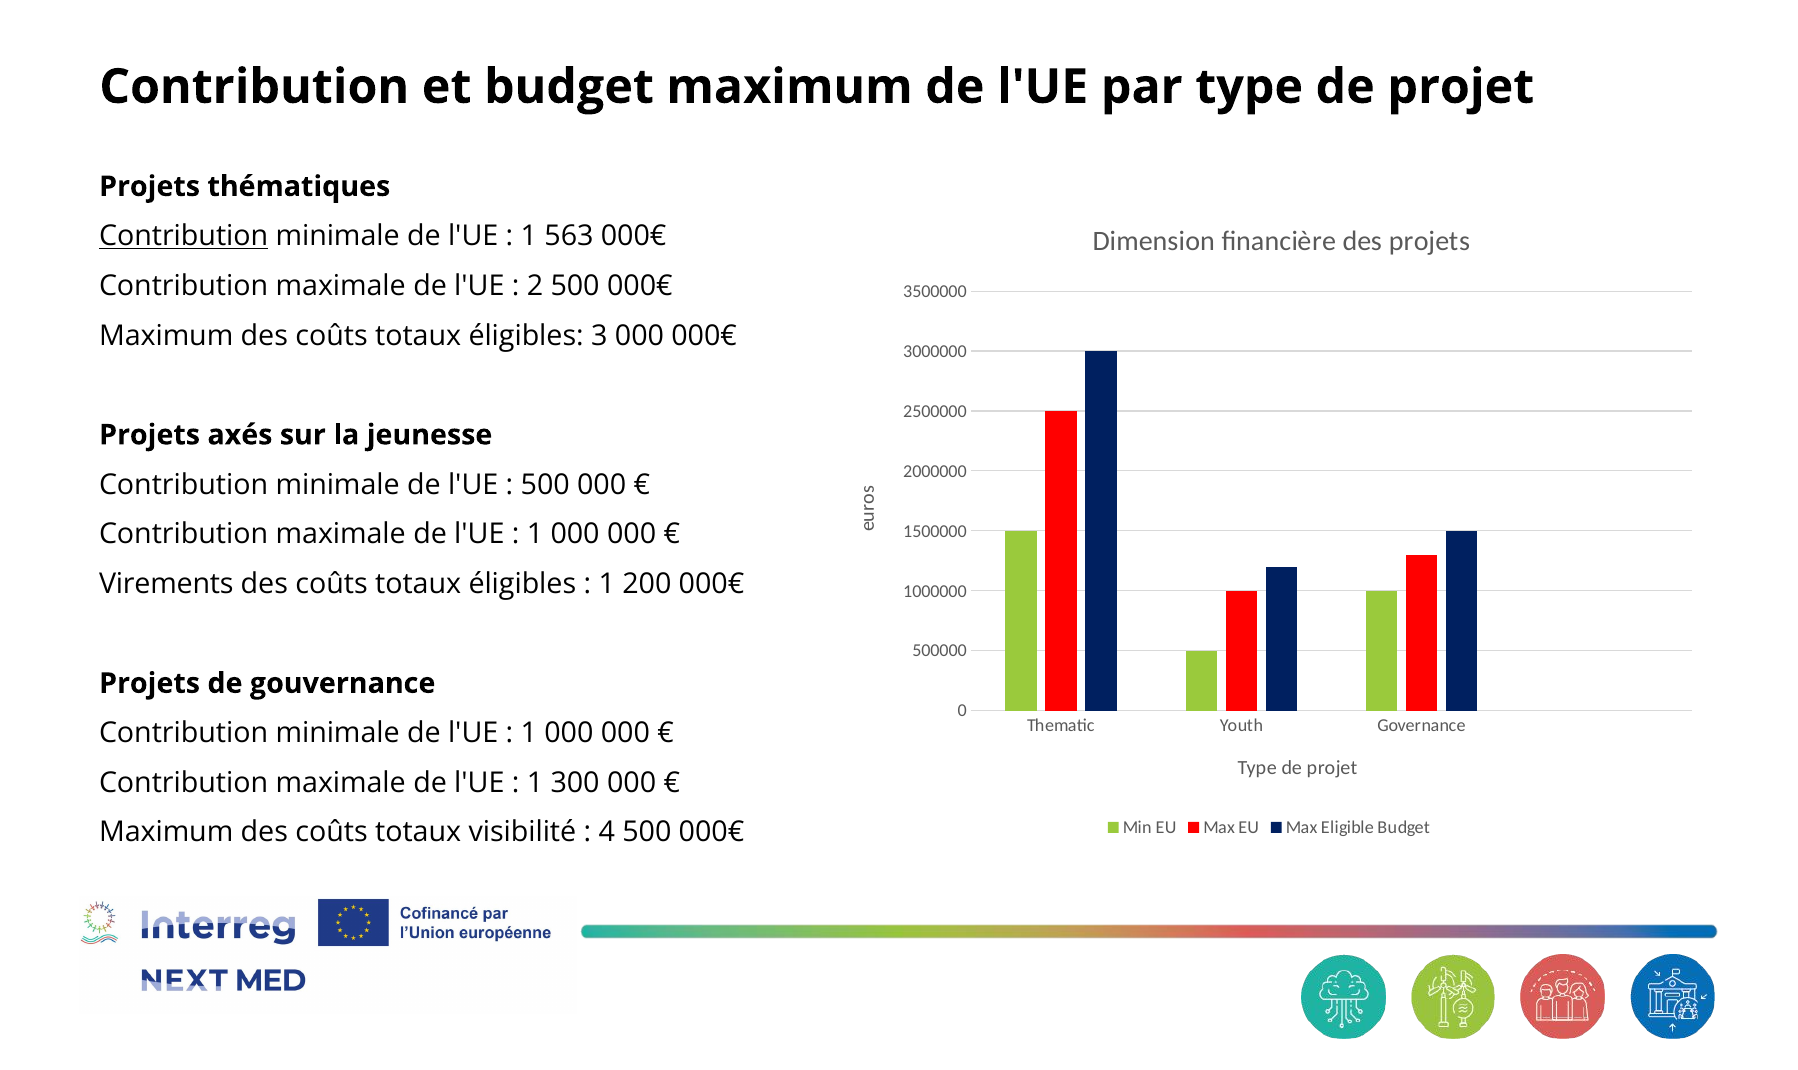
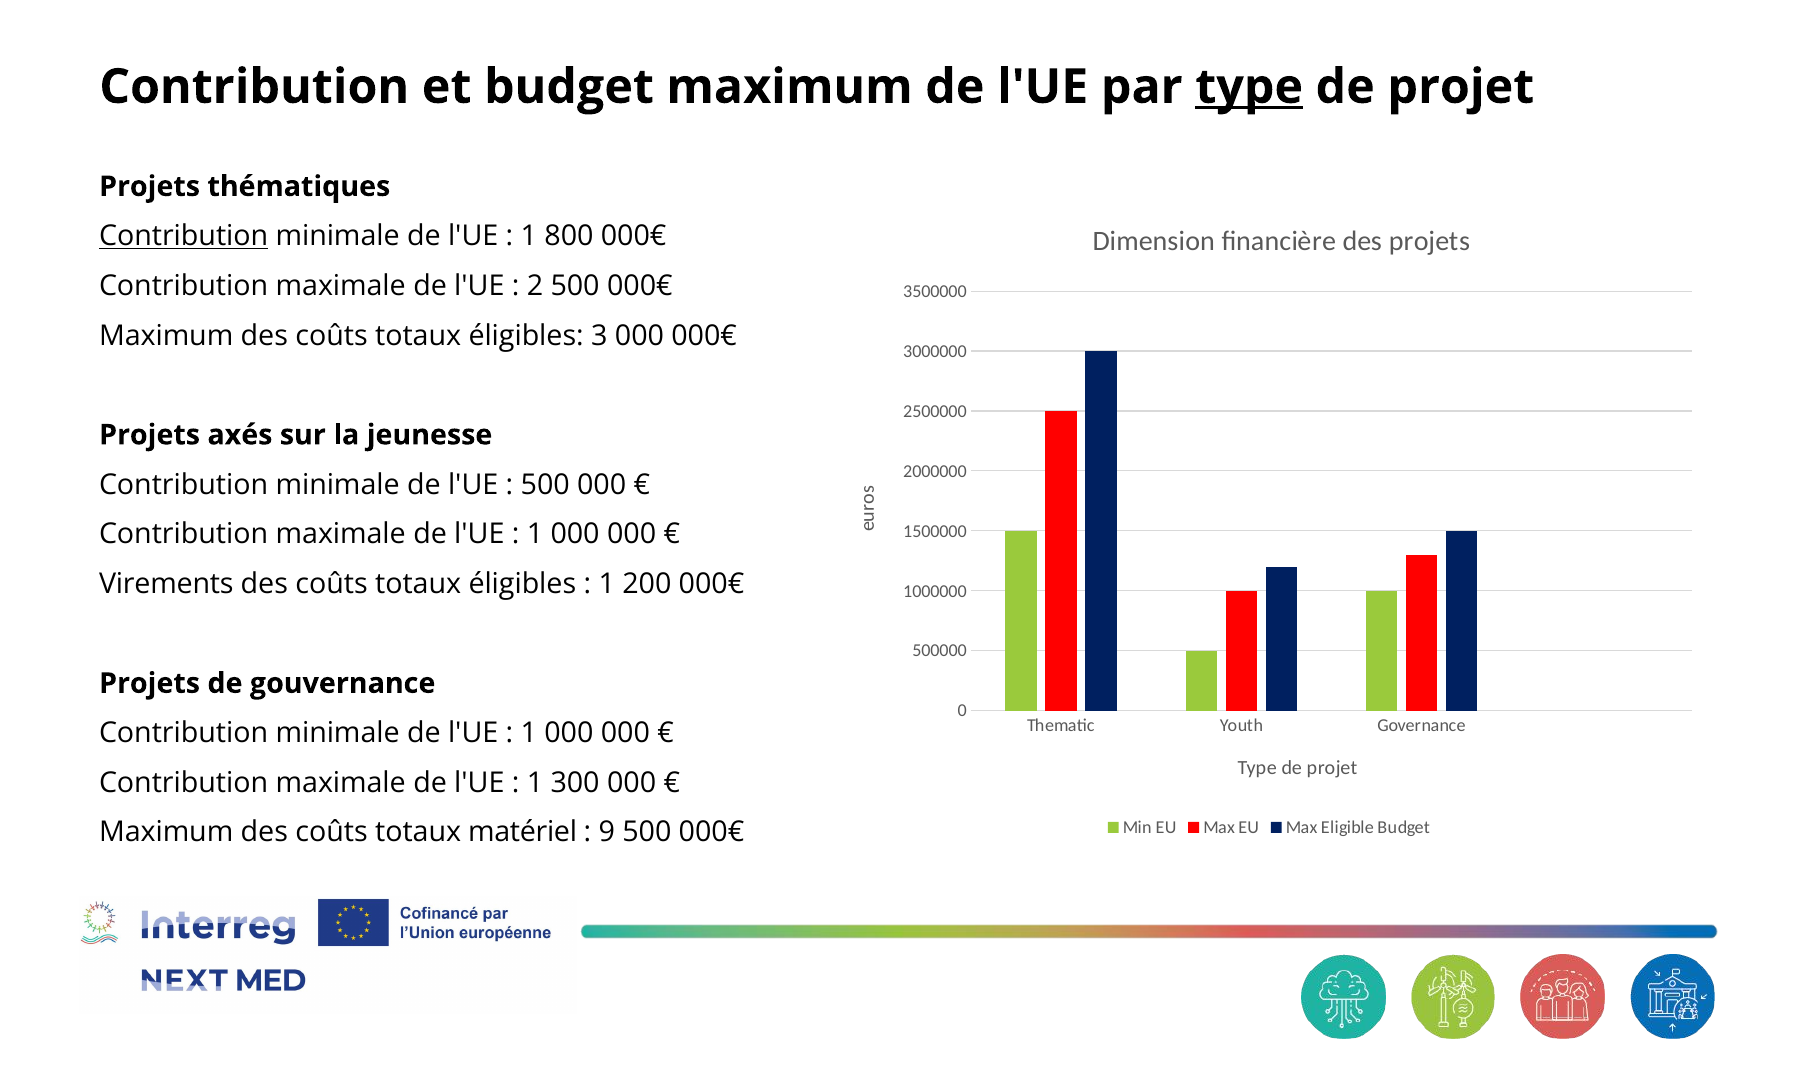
type at (1249, 87) underline: none -> present
563: 563 -> 800
visibilité: visibilité -> matériel
4: 4 -> 9
